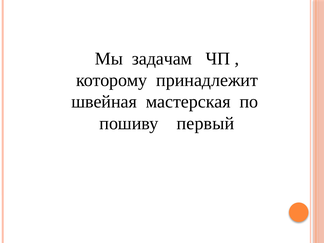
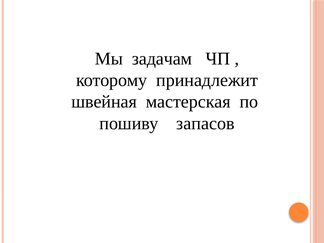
первый: первый -> запасов
